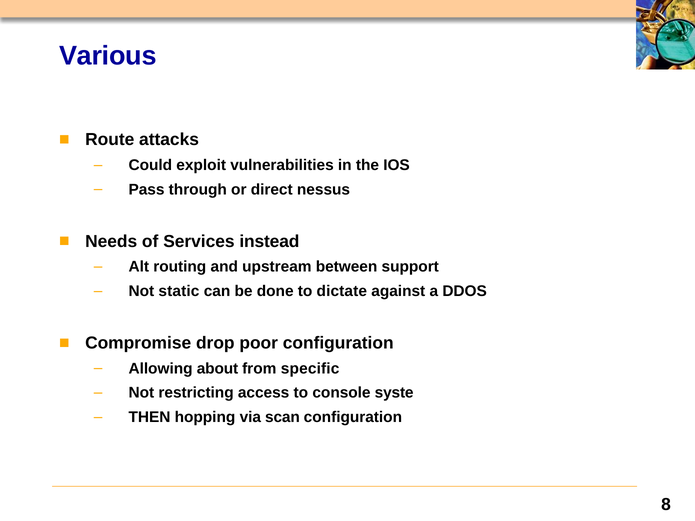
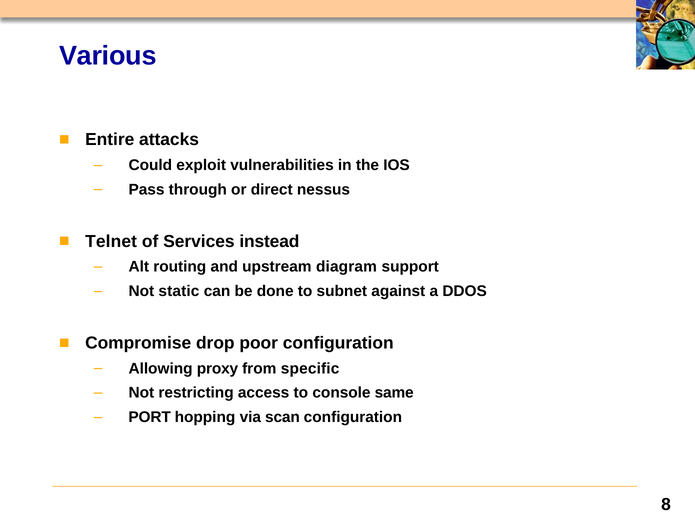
Route: Route -> Entire
Needs: Needs -> Telnet
between: between -> diagram
dictate: dictate -> subnet
about: about -> proxy
syste: syste -> same
THEN: THEN -> PORT
